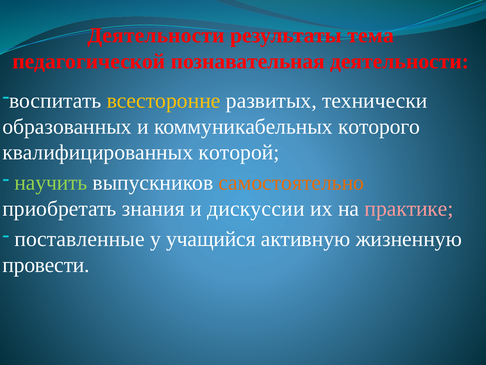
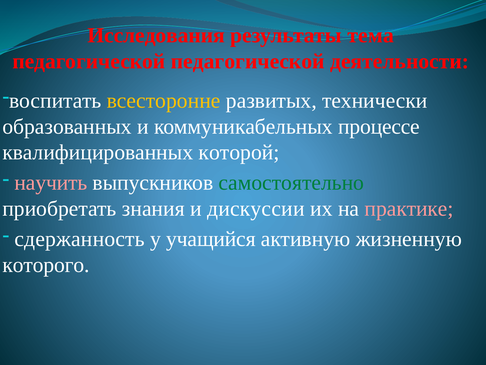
Деятельности at (156, 35): Деятельности -> Исследования
педагогической познавательная: познавательная -> педагогической
которого: которого -> процессе
научить colour: light green -> pink
самостоятельно colour: orange -> green
поставленные: поставленные -> сдержанность
провести: провести -> которого
